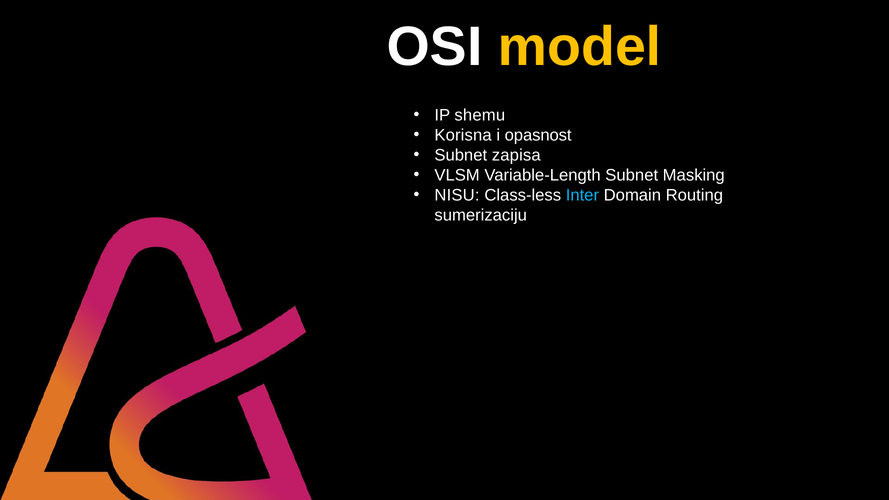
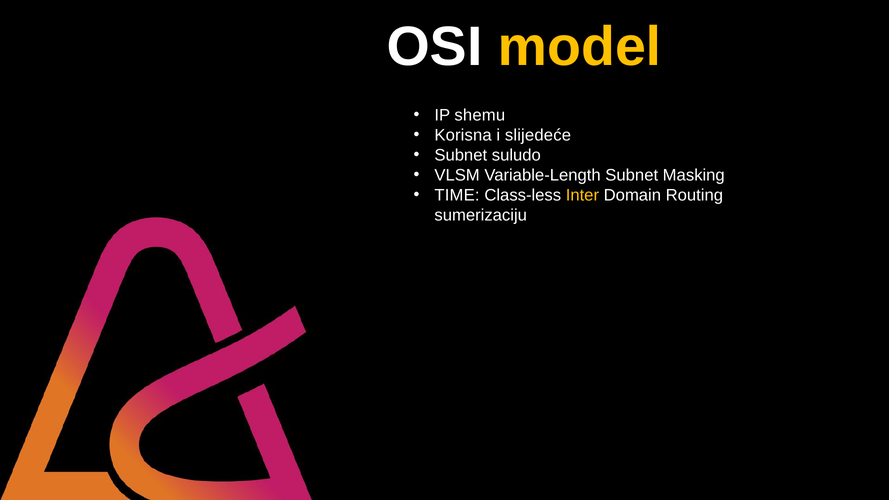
opasnost: opasnost -> slijedeće
zapisa: zapisa -> suludo
NISU: NISU -> TIME
Inter colour: light blue -> yellow
